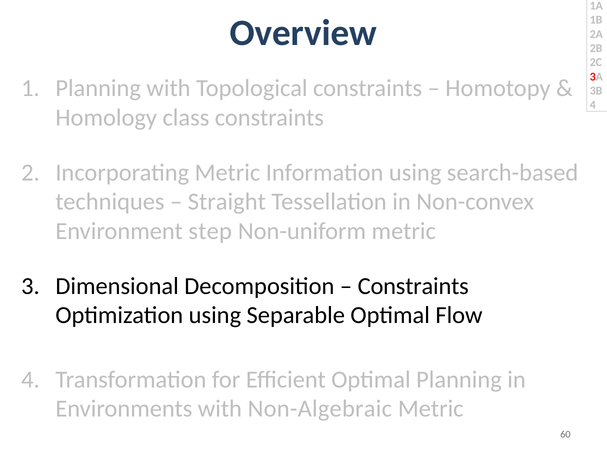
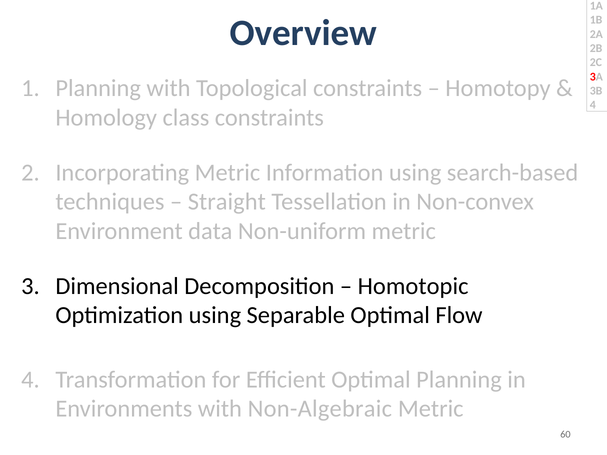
step: step -> data
Constraints at (413, 286): Constraints -> Homotopic
